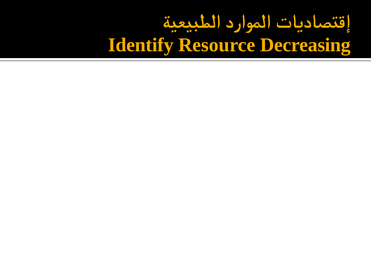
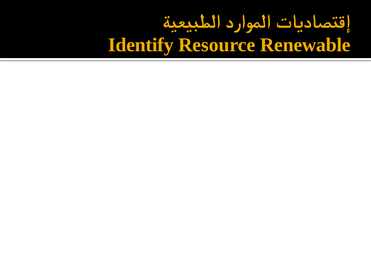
Decreasing: Decreasing -> Renewable
